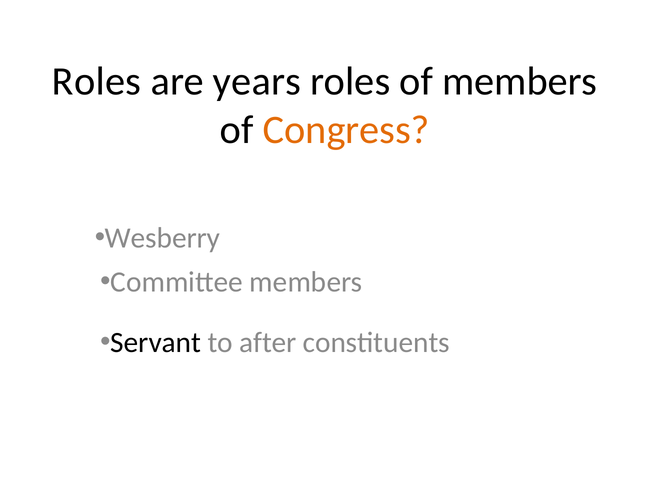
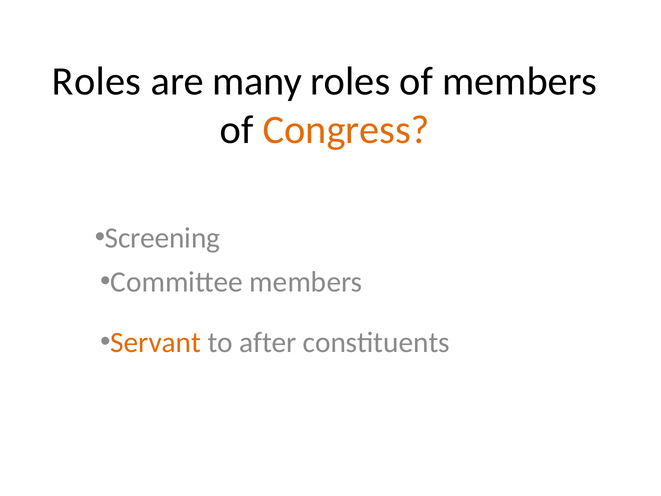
years: years -> many
Wesberry: Wesberry -> Screening
Servant colour: black -> orange
